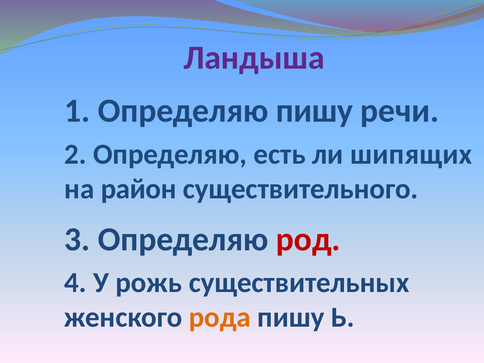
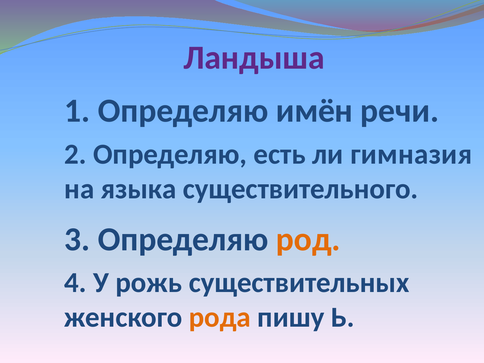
Определяю пишу: пишу -> имён
шипящих: шипящих -> гимназия
район: район -> языка
род colour: red -> orange
